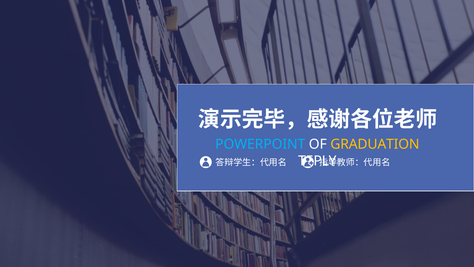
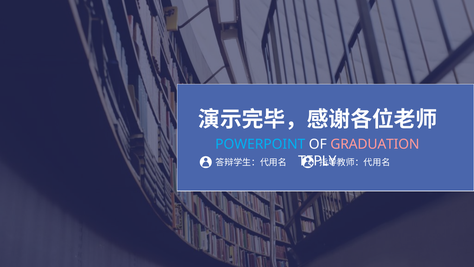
GRADUATION colour: yellow -> pink
